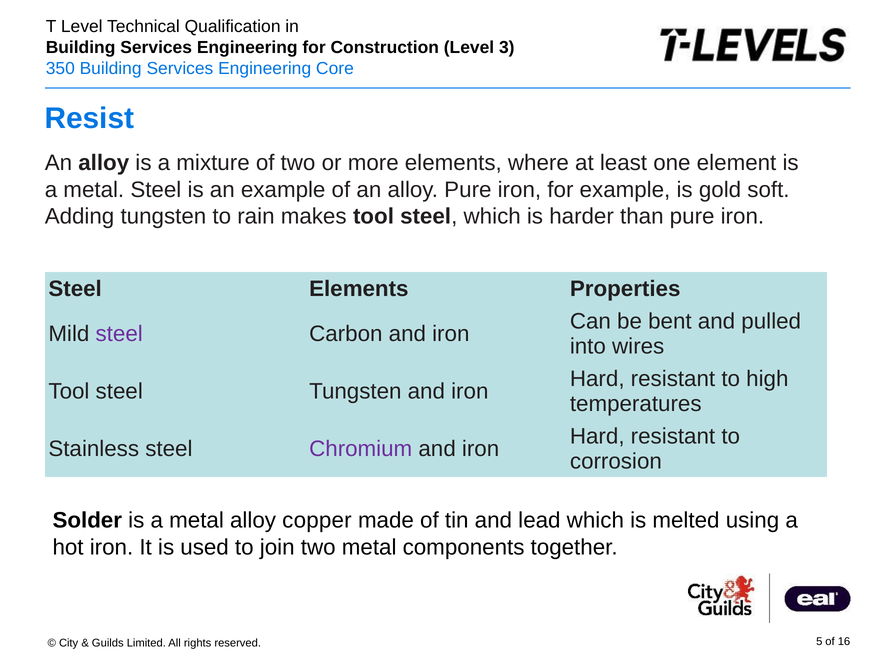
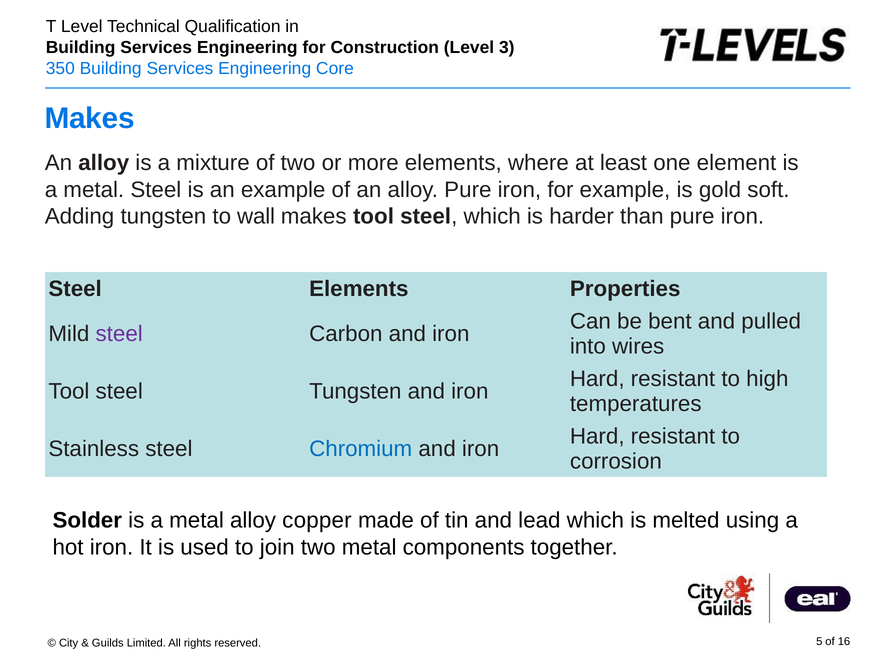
Resist at (89, 119): Resist -> Makes
rain: rain -> wall
Chromium colour: purple -> blue
